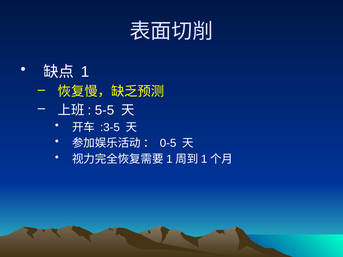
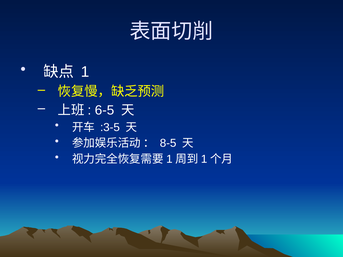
5-5: 5-5 -> 6-5
0-5: 0-5 -> 8-5
